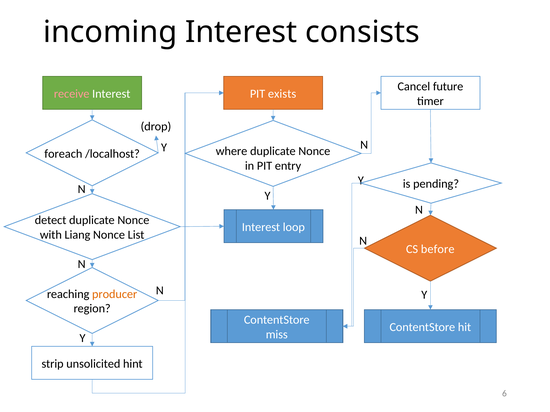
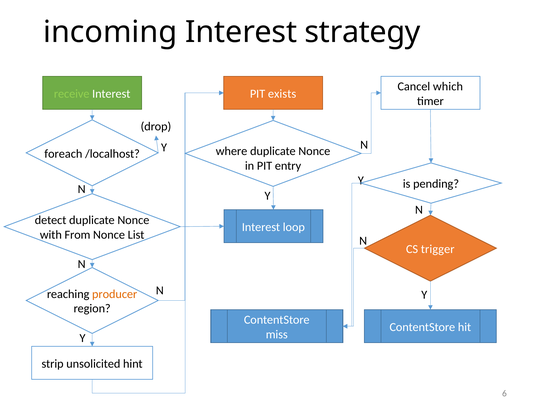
consists: consists -> strategy
future: future -> which
receive colour: pink -> light green
Liang: Liang -> From
before: before -> trigger
